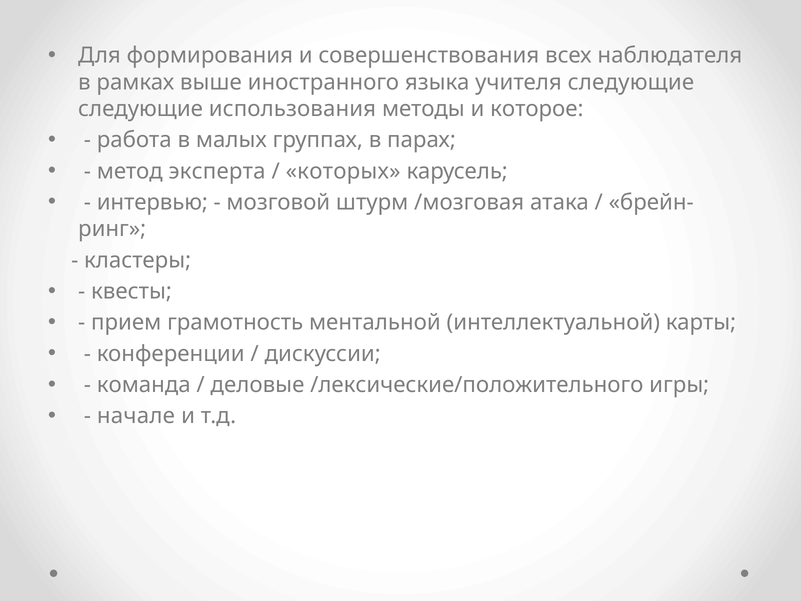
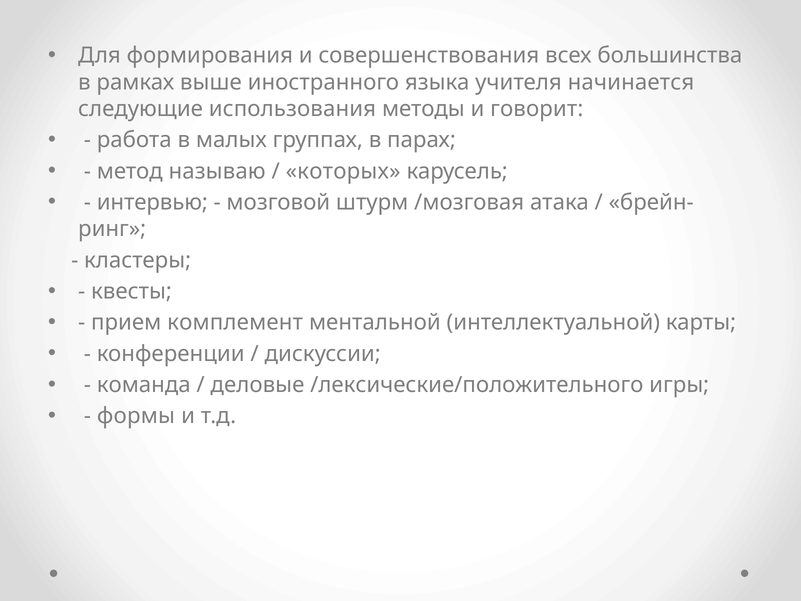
наблюдателя: наблюдателя -> большинства
учителя следующие: следующие -> начинается
которое: которое -> говорит
эксперта: эксперта -> называю
грамотность: грамотность -> комплемент
начале: начале -> формы
